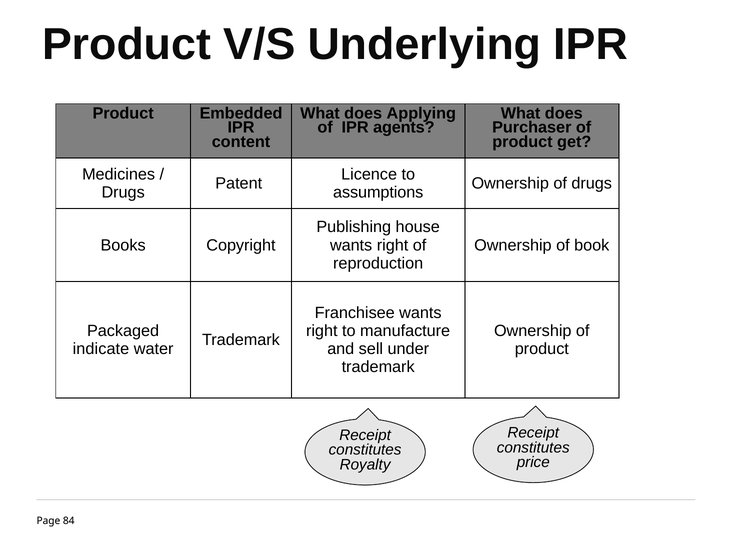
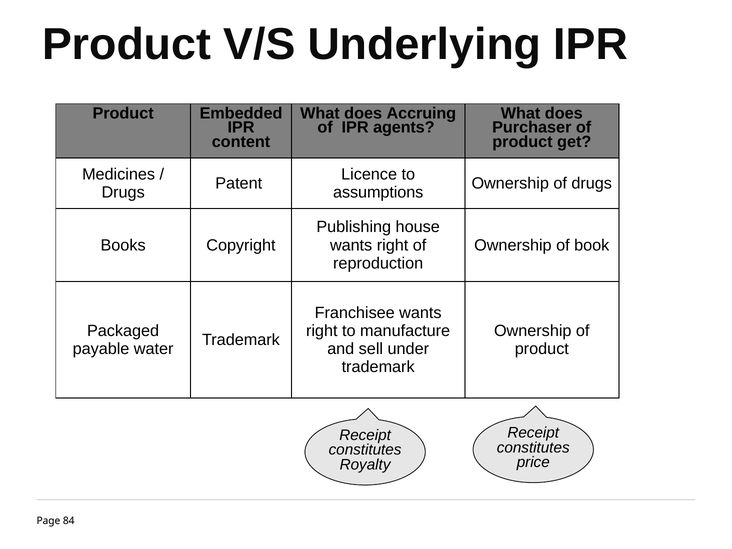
Applying: Applying -> Accruing
indicate: indicate -> payable
